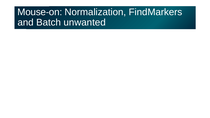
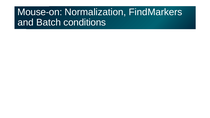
unwanted: unwanted -> conditions
